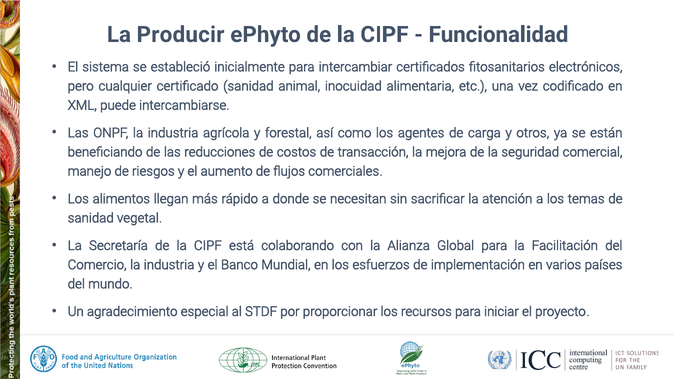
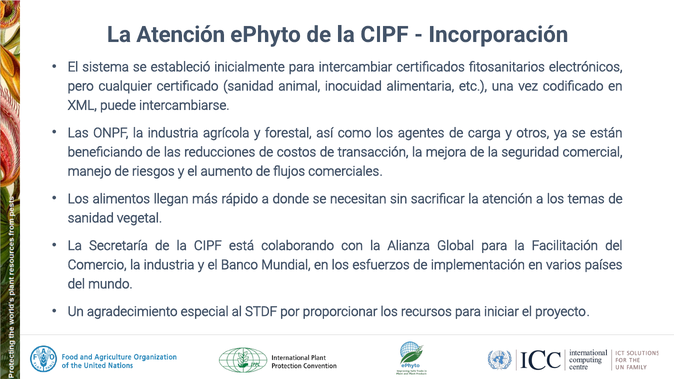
Producir at (180, 35): Producir -> Atención
Funcionalidad: Funcionalidad -> Incorporación
